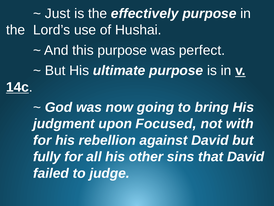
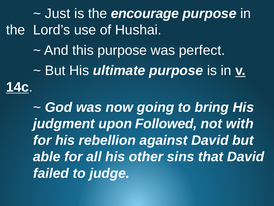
effectively: effectively -> encourage
Focused: Focused -> Followed
fully: fully -> able
